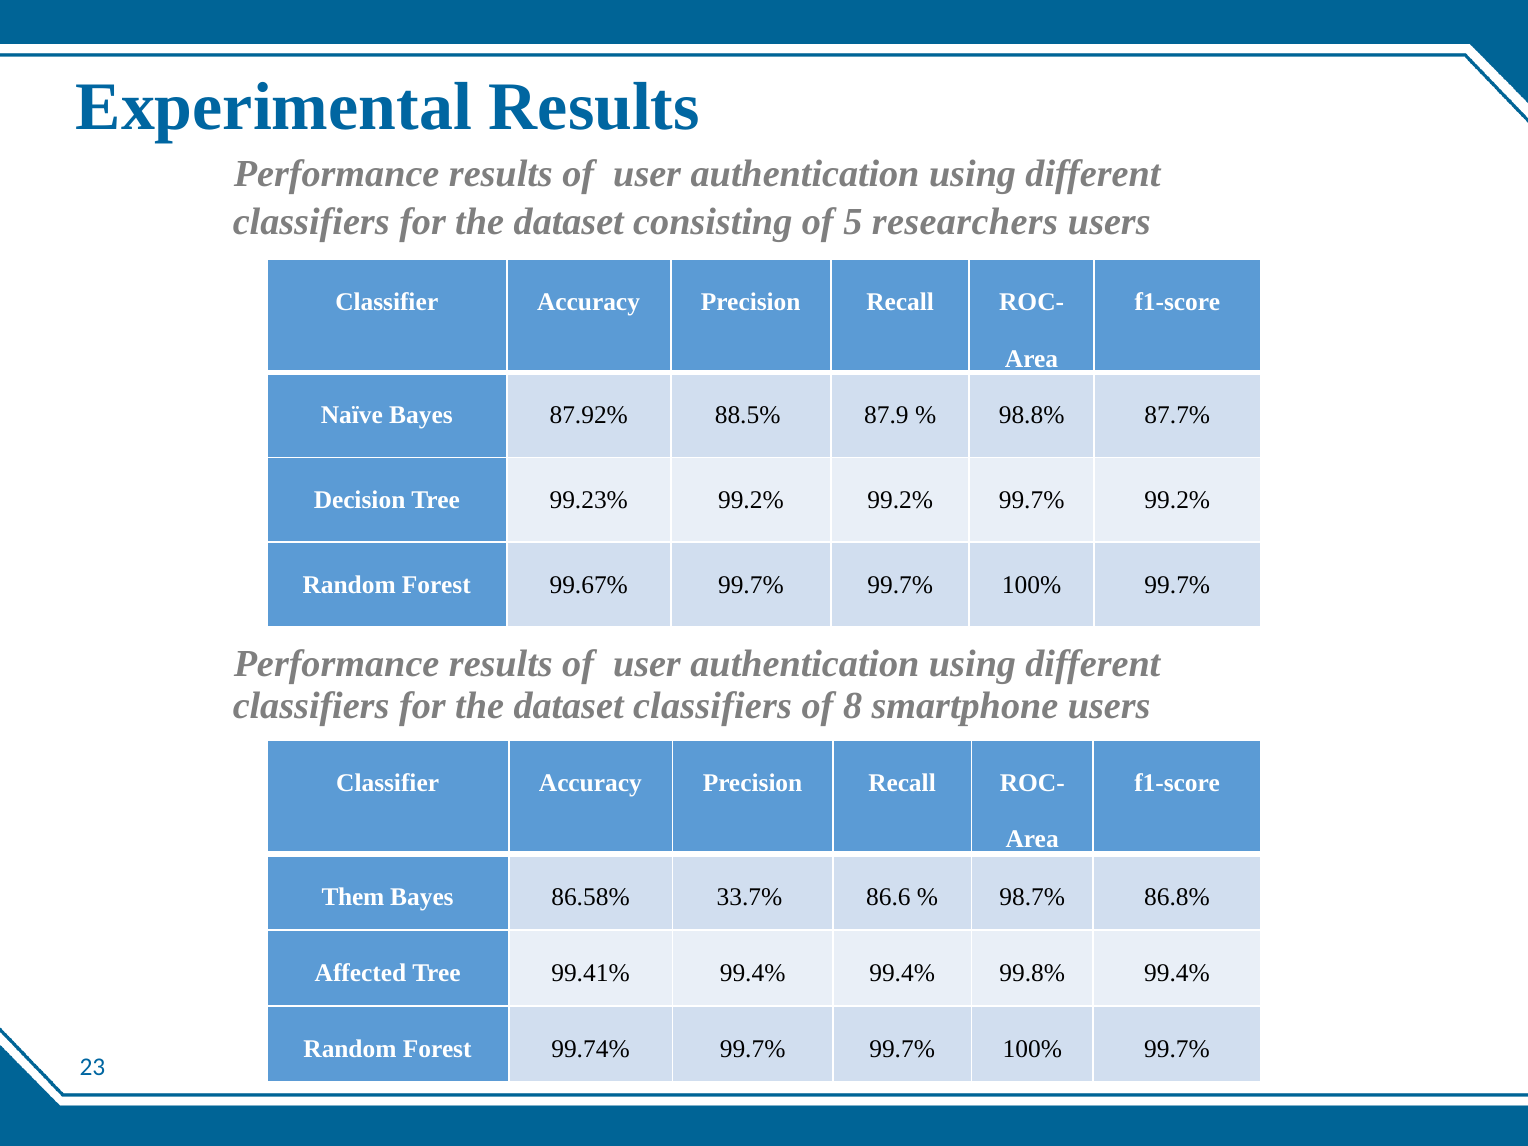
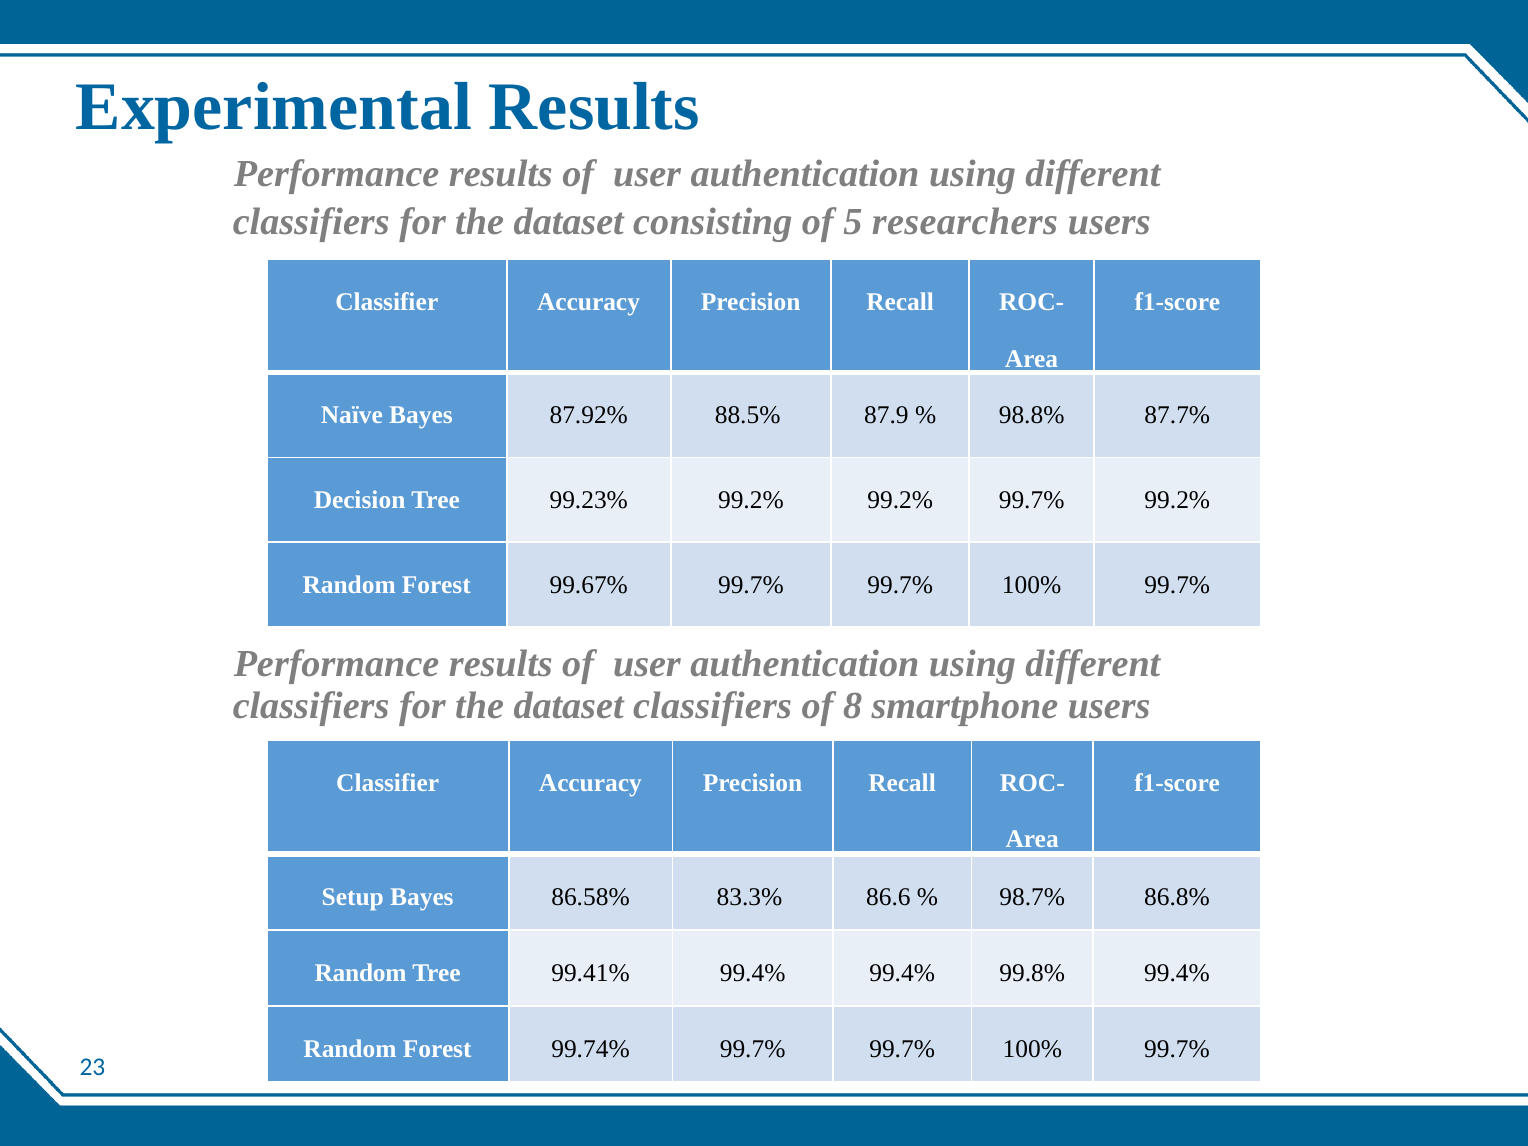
Them: Them -> Setup
33.7%: 33.7% -> 83.3%
Affected at (361, 973): Affected -> Random
